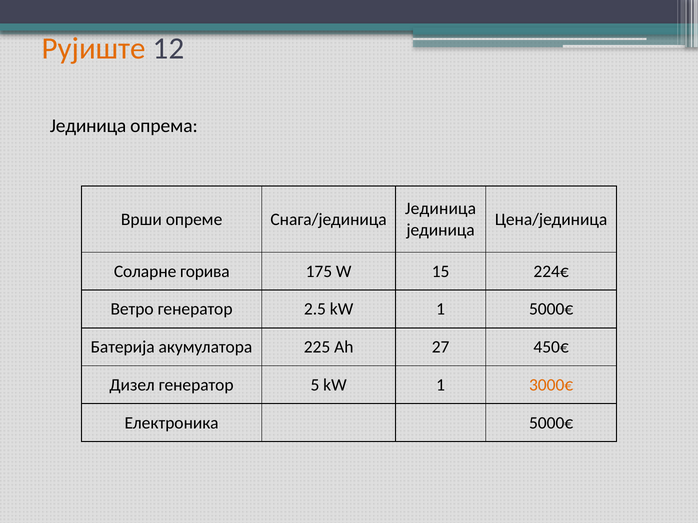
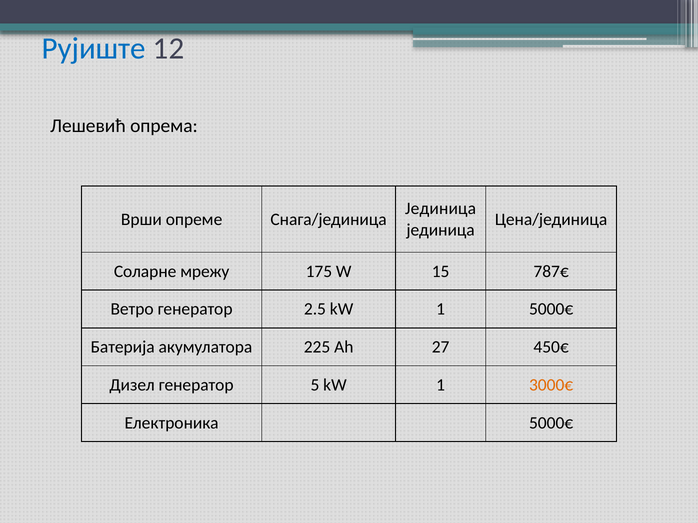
Рујиште colour: orange -> blue
Јединица at (88, 126): Јединица -> Лешевић
горива: горива -> мрежу
224€: 224€ -> 787€
